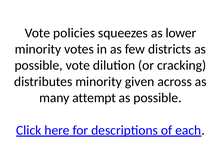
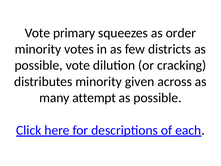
policies: policies -> primary
lower: lower -> order
